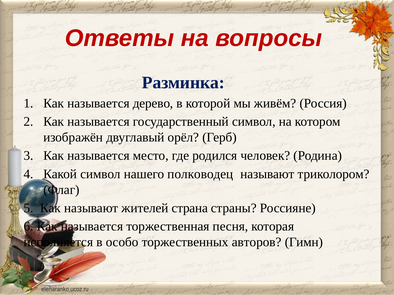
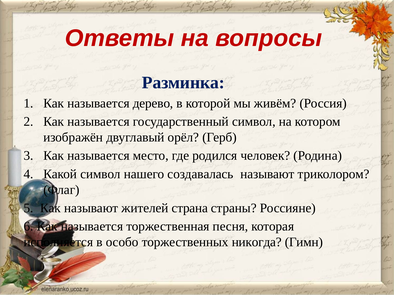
полководец: полководец -> создавалась
авторов: авторов -> никогда
